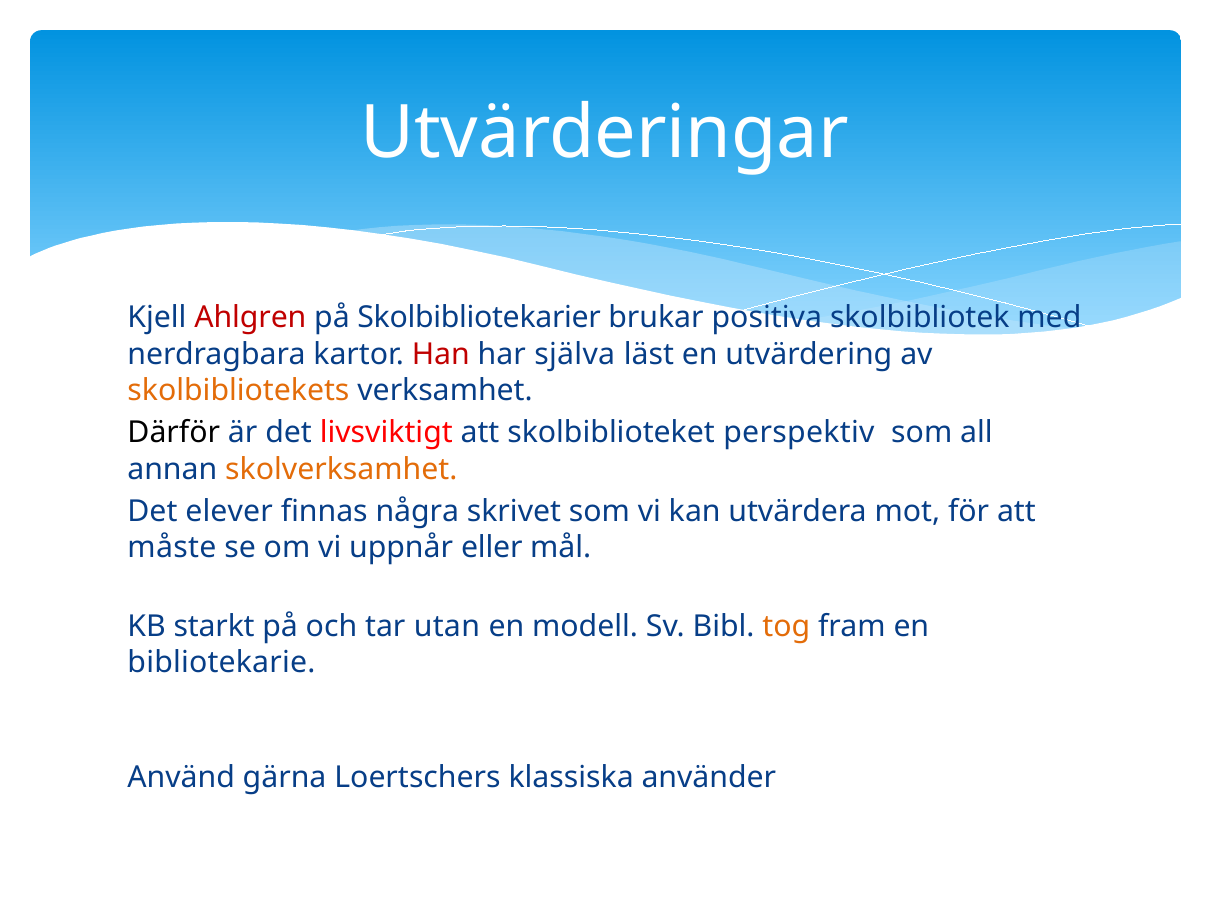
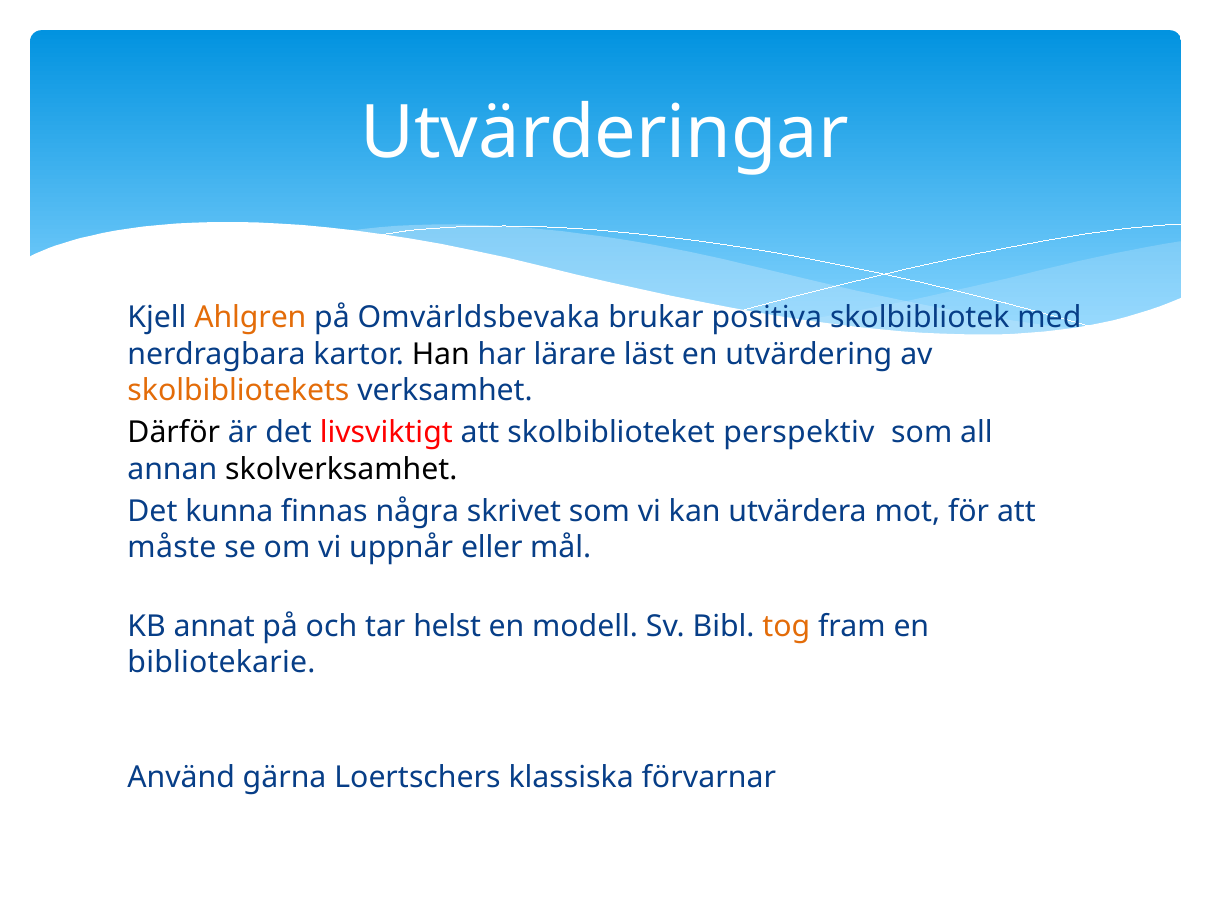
Ahlgren colour: red -> orange
Skolbibliotekarier: Skolbibliotekarier -> Omvärldsbevaka
Han colour: red -> black
själva: själva -> lärare
skolverksamhet colour: orange -> black
elever: elever -> kunna
starkt: starkt -> annat
utan: utan -> helst
använder: använder -> förvarnar
